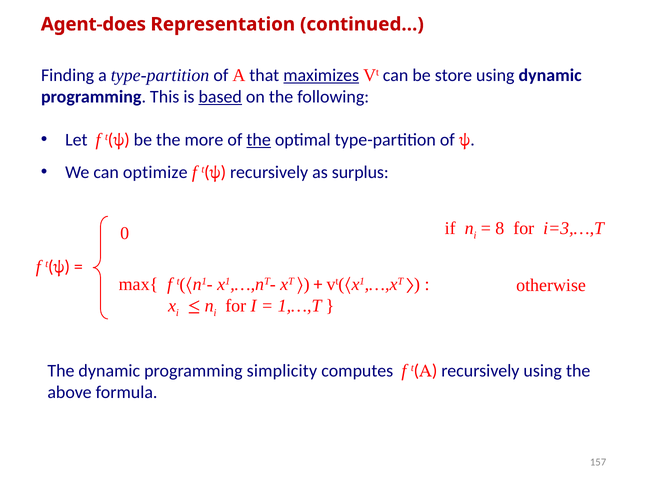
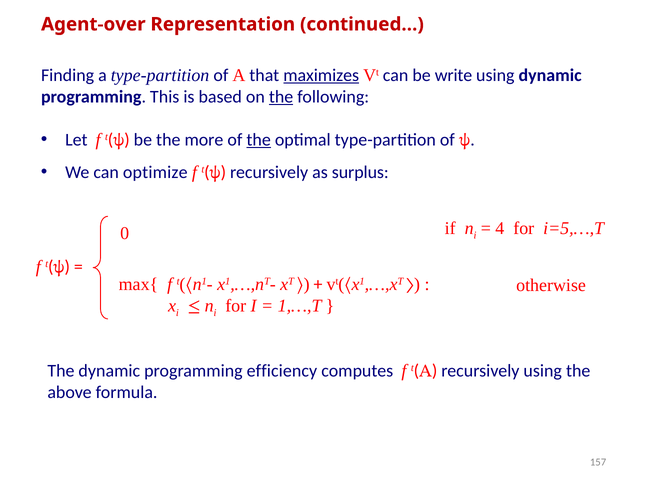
Agent-does: Agent-does -> Agent-over
store: store -> write
based underline: present -> none
the at (281, 97) underline: none -> present
8: 8 -> 4
i=3,…,T: i=3,…,T -> i=5,…,T
simplicity: simplicity -> efficiency
